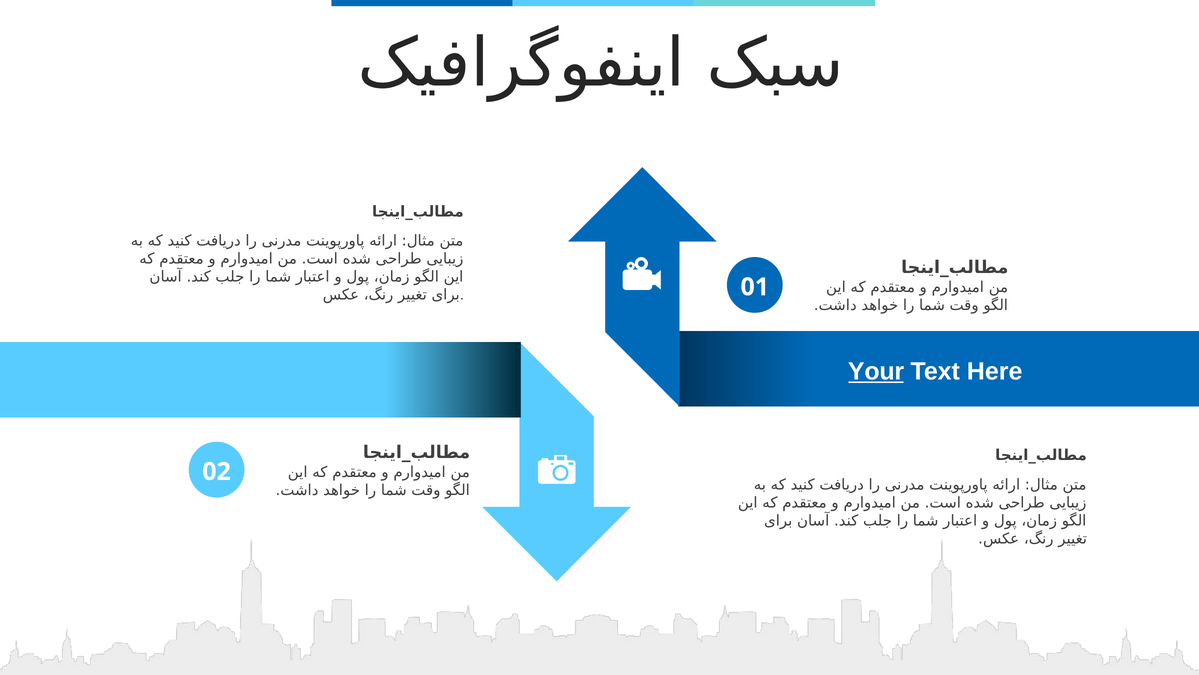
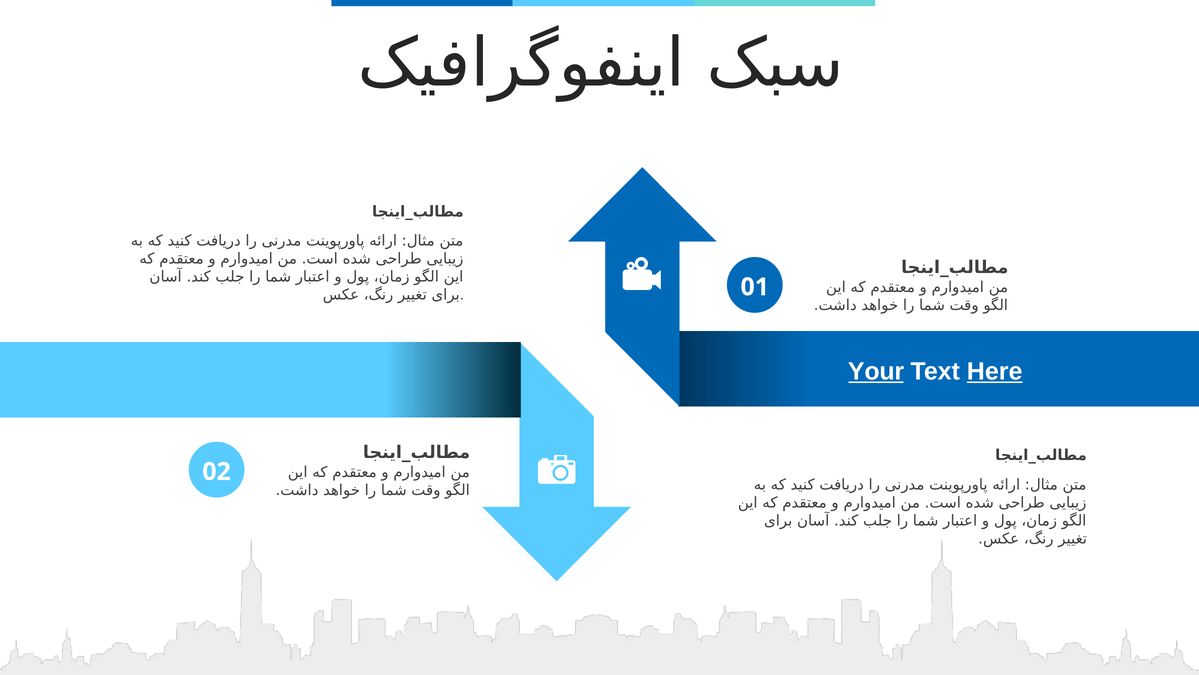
Here at (995, 371) underline: none -> present
